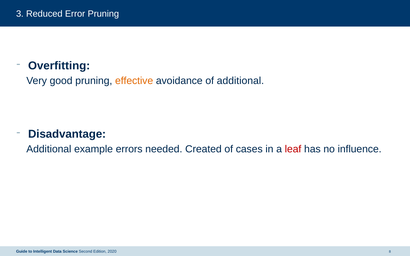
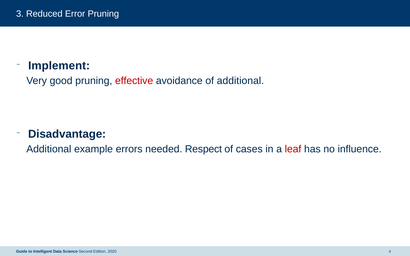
Overfitting: Overfitting -> Implement
effective colour: orange -> red
Created: Created -> Respect
